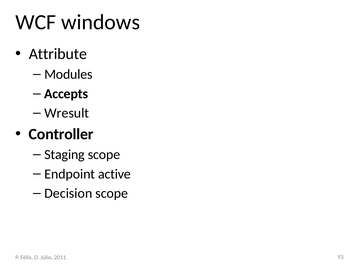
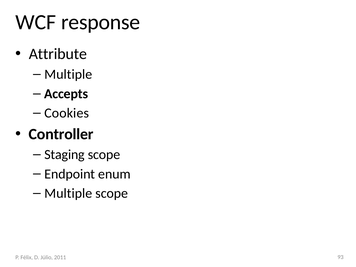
windows: windows -> response
Modules at (68, 74): Modules -> Multiple
Wresult: Wresult -> Cookies
active: active -> enum
Decision at (68, 193): Decision -> Multiple
